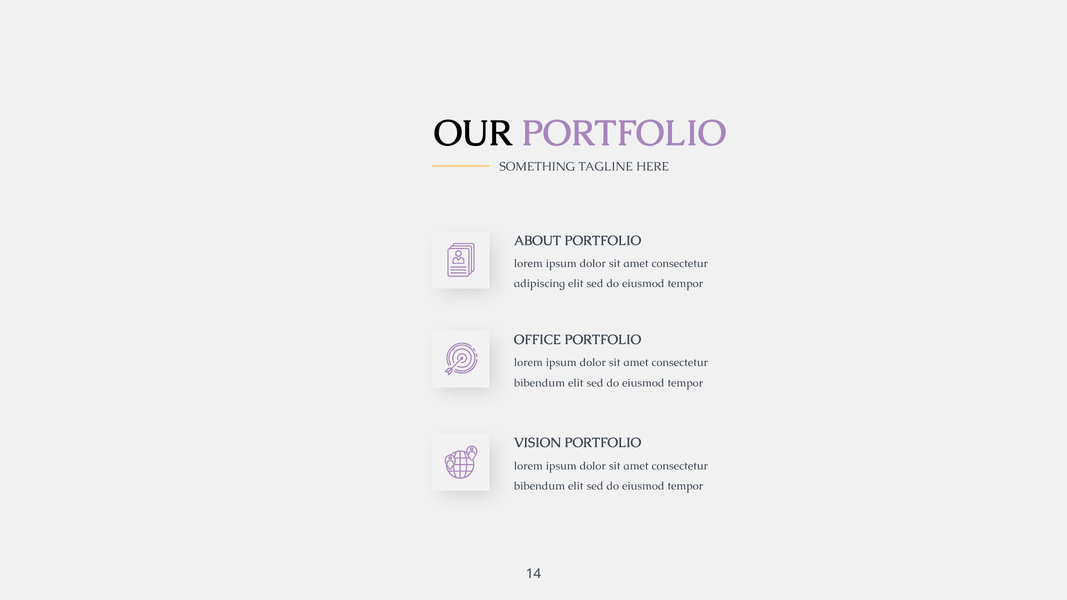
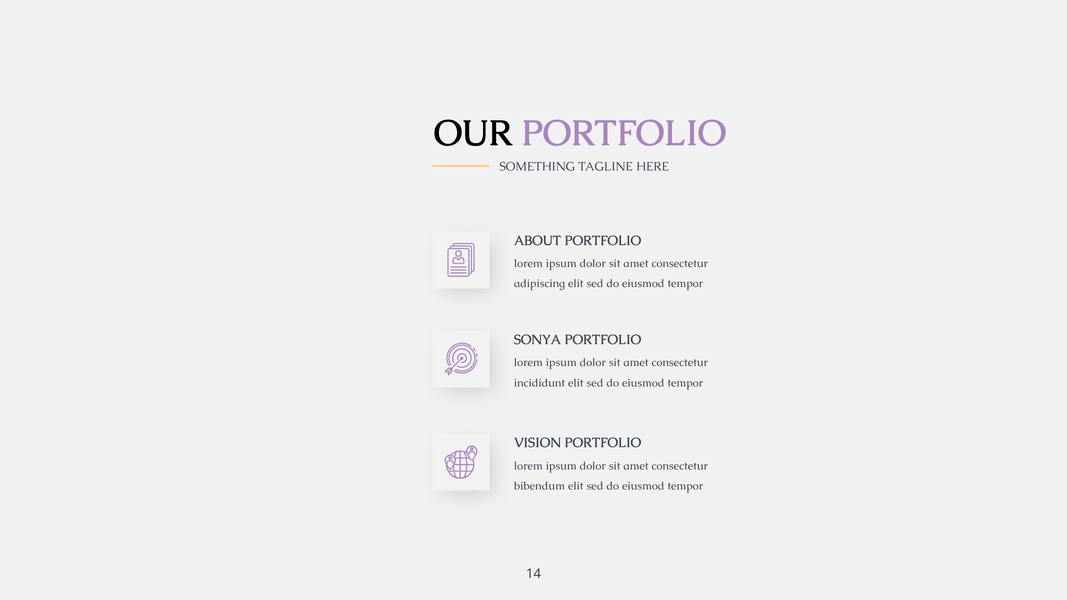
OFFICE: OFFICE -> SONYA
bibendum at (539, 383): bibendum -> incididunt
